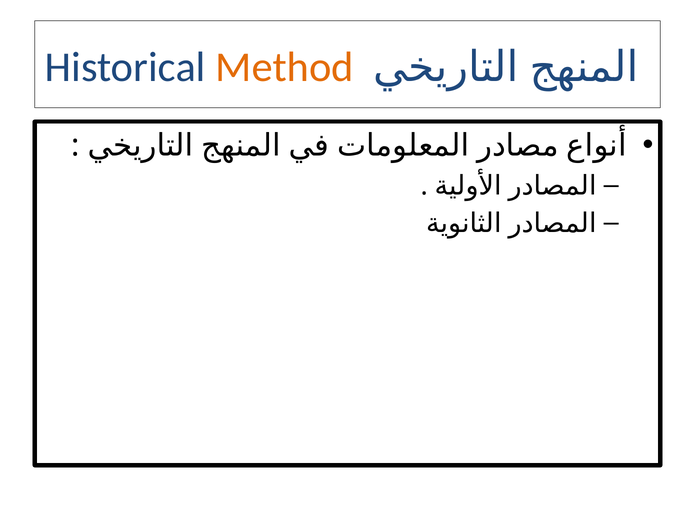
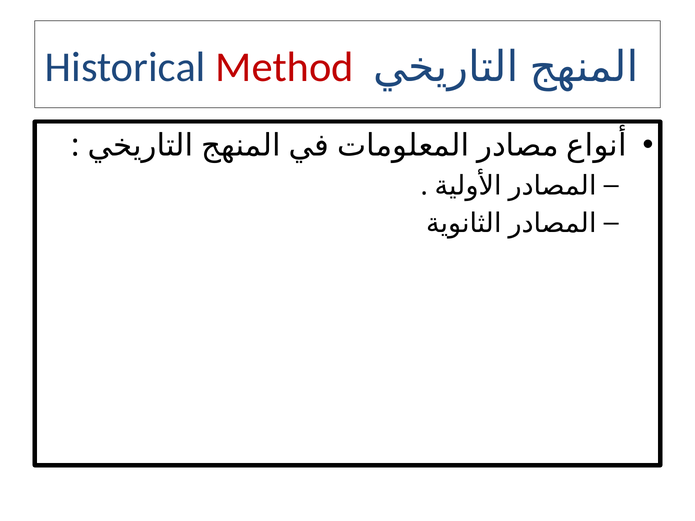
Method colour: orange -> red
